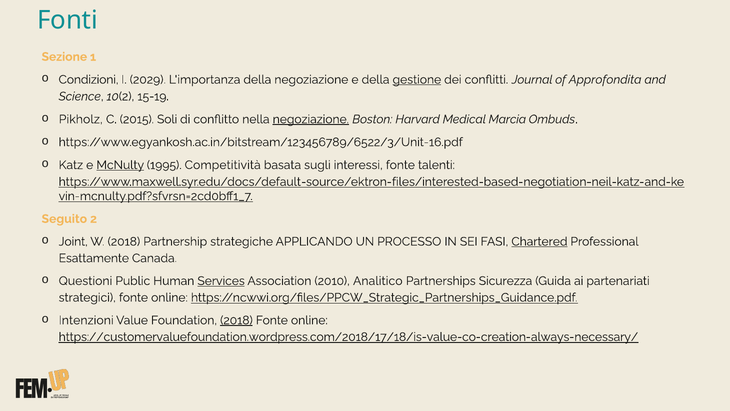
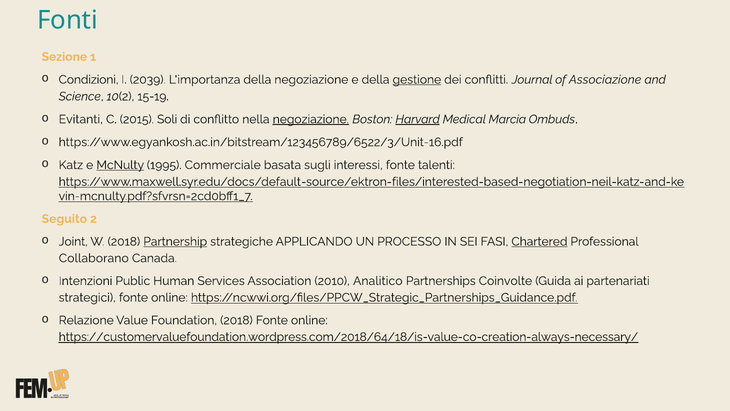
2029: 2029 -> 2039
Approfondita: Approfondita -> Associazione
Pikholz: Pikholz -> Evitanti
Harvard underline: none -> present
Competitività: Competitività -> Commerciale
Partnership underline: none -> present
Esattamente: Esattamente -> Collaborano
Questioni: Questioni -> Intenzioni
Services underline: present -> none
Sicurezza: Sicurezza -> Coinvolte
Intenzioni: Intenzioni -> Relazione
2018 at (236, 320) underline: present -> none
https://customervaluefoundation.wordpress.com/2018/17/18/is-value-co-creation-always-necessary/: https://customervaluefoundation.wordpress.com/2018/17/18/is-value-co-creation-always-necessary/ -> https://customervaluefoundation.wordpress.com/2018/64/18/is-value-co-creation-always-necessary/
